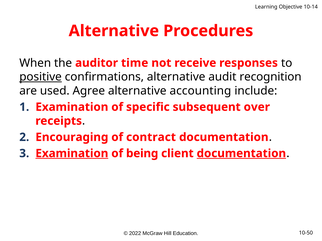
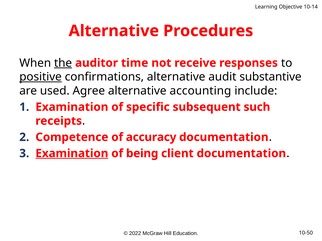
the underline: none -> present
recognition: recognition -> substantive
over: over -> such
Encouraging: Encouraging -> Competence
contract: contract -> accuracy
documentation at (241, 154) underline: present -> none
